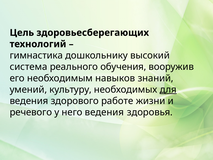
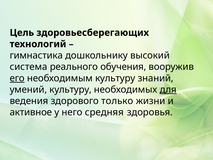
его underline: none -> present
необходимым навыков: навыков -> культуру
работе: работе -> только
речевого: речевого -> активное
него ведения: ведения -> средняя
